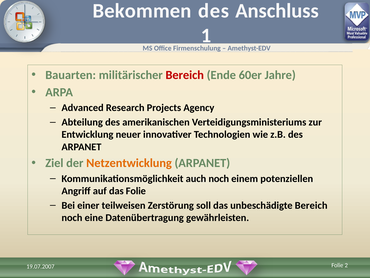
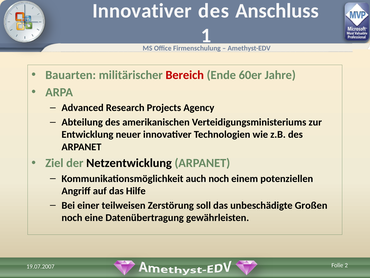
Bekommen at (142, 11): Bekommen -> Innovativer
Netzentwicklung colour: orange -> black
das Folie: Folie -> Hilfe
unbeschädigte Bereich: Bereich -> Großen
